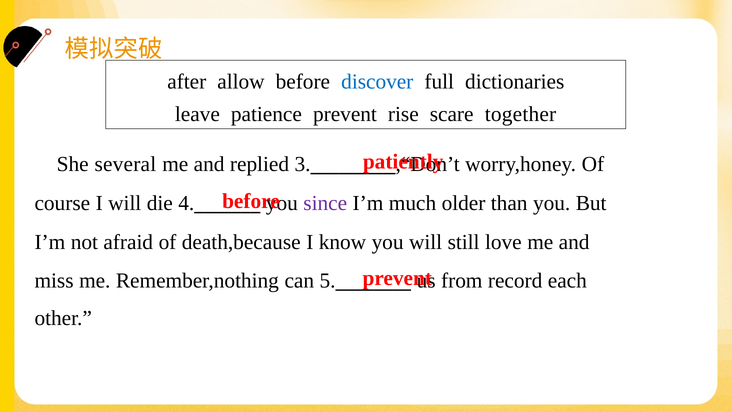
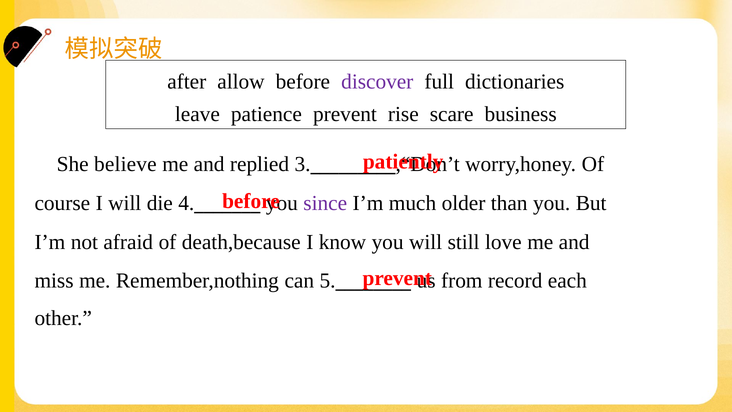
discover colour: blue -> purple
together: together -> business
several: several -> believe
